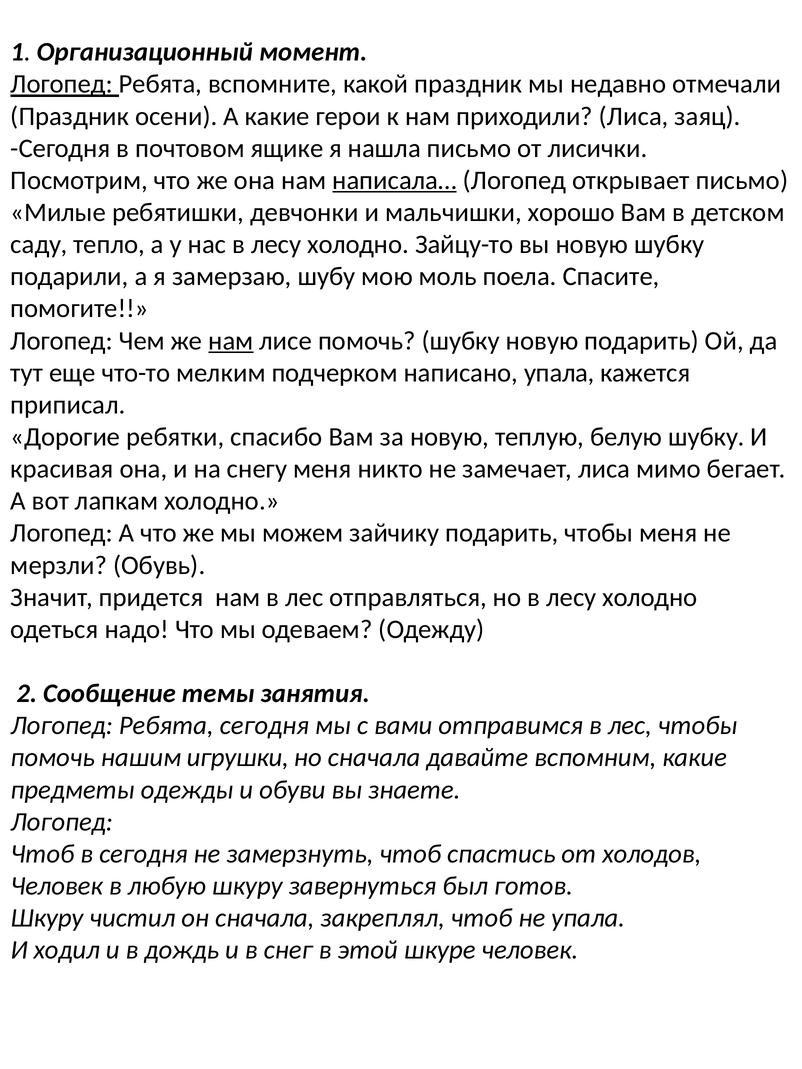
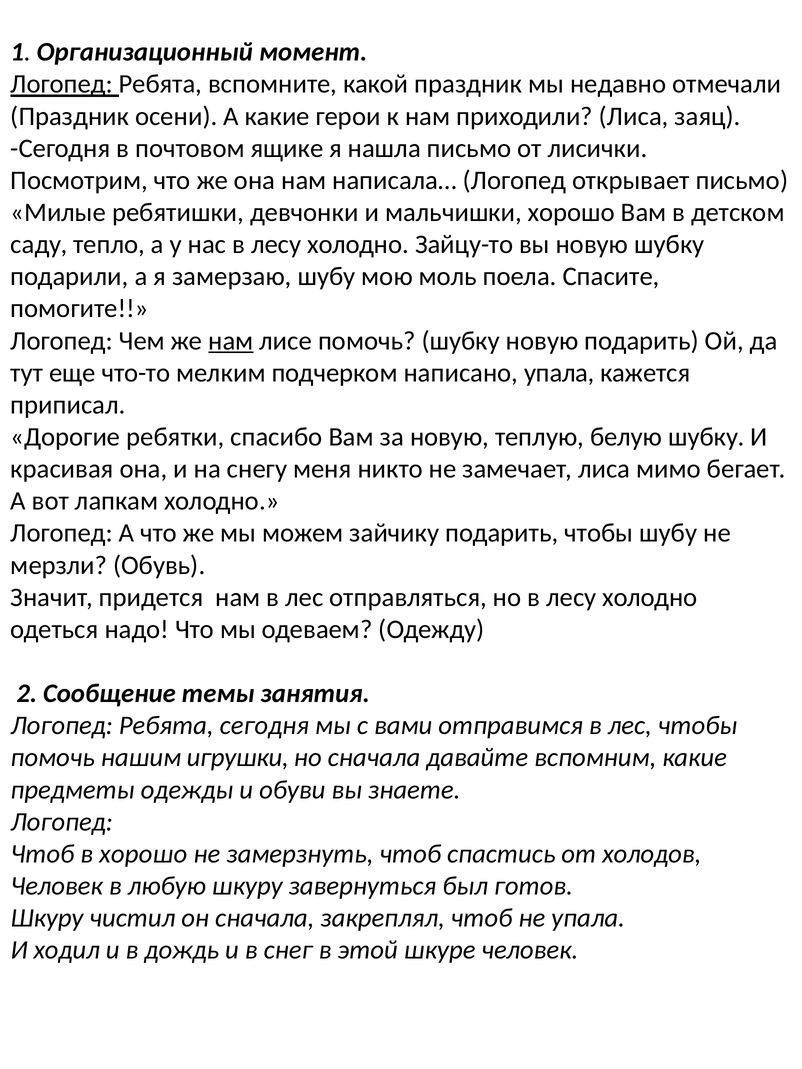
написала… underline: present -> none
чтобы меня: меня -> шубу
в сегодня: сегодня -> хорошо
